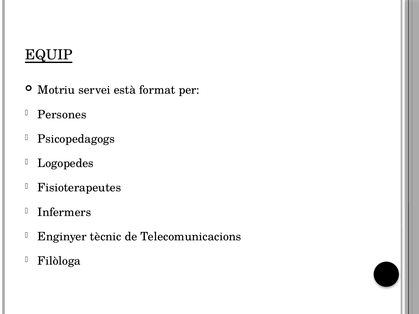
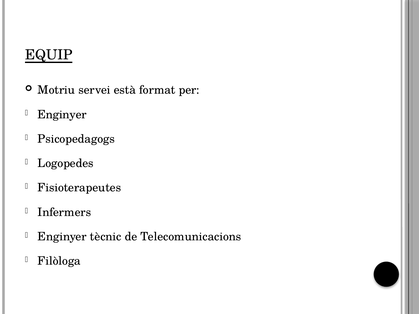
Persones at (62, 115): Persones -> Enginyer
